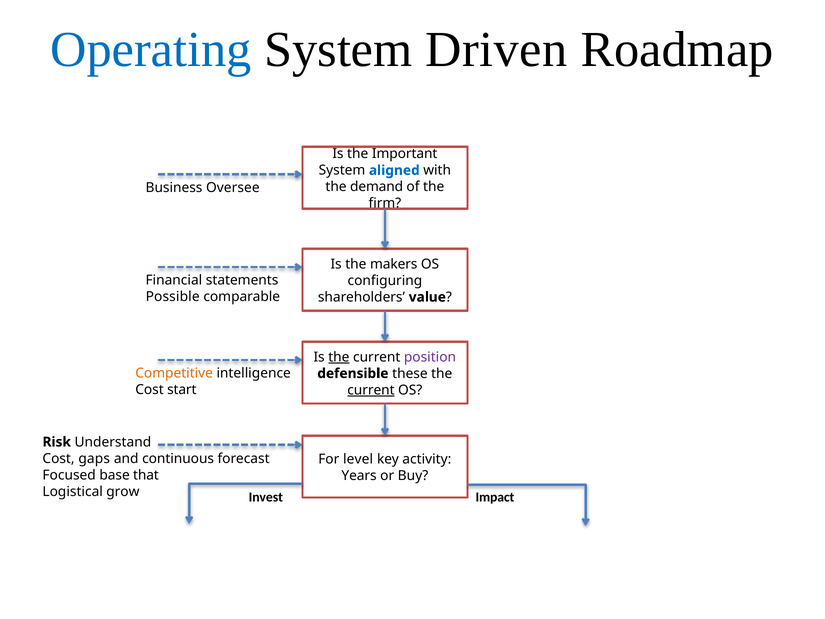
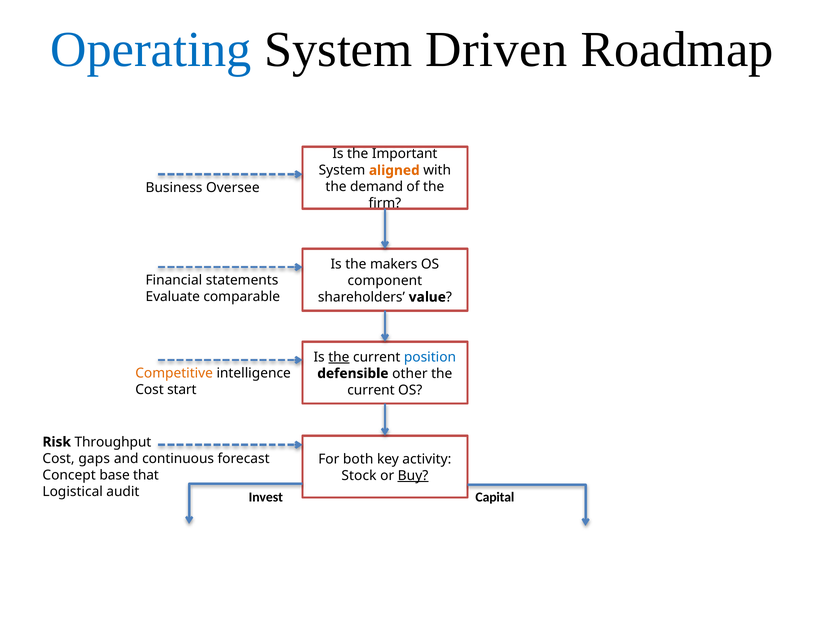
aligned colour: blue -> orange
configuring: configuring -> component
Possible: Possible -> Evaluate
position colour: purple -> blue
these: these -> other
current at (371, 390) underline: present -> none
Understand: Understand -> Throughput
level: level -> both
Focused: Focused -> Concept
Years: Years -> Stock
Buy underline: none -> present
grow: grow -> audit
Impact: Impact -> Capital
